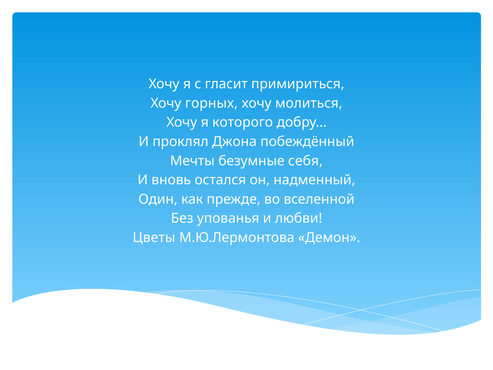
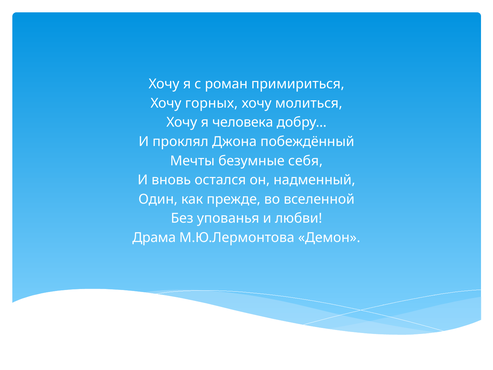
гласит: гласит -> роман
которого: которого -> человека
Цветы: Цветы -> Драма
